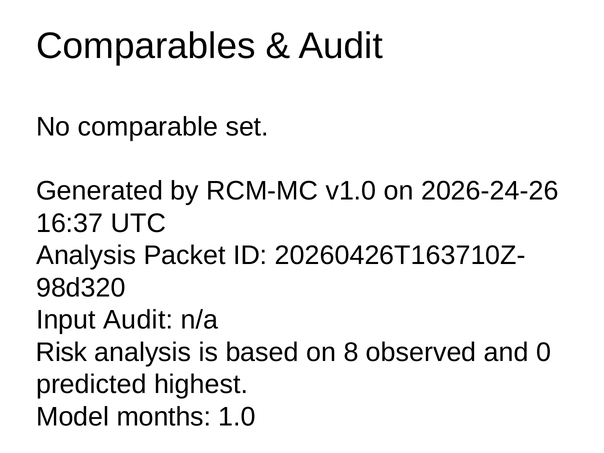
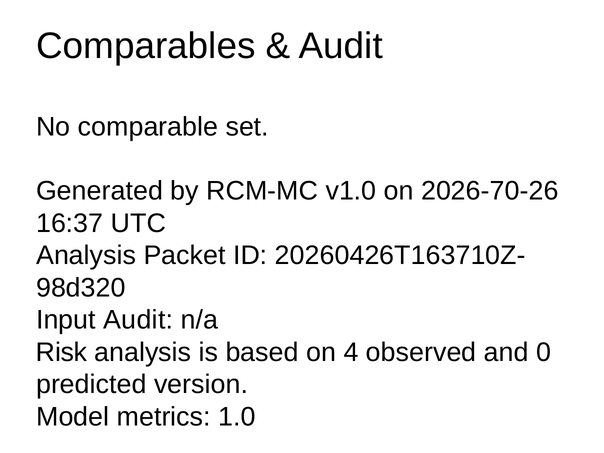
2026-24-26: 2026-24-26 -> 2026-70-26
8: 8 -> 4
highest: highest -> version
months: months -> metrics
